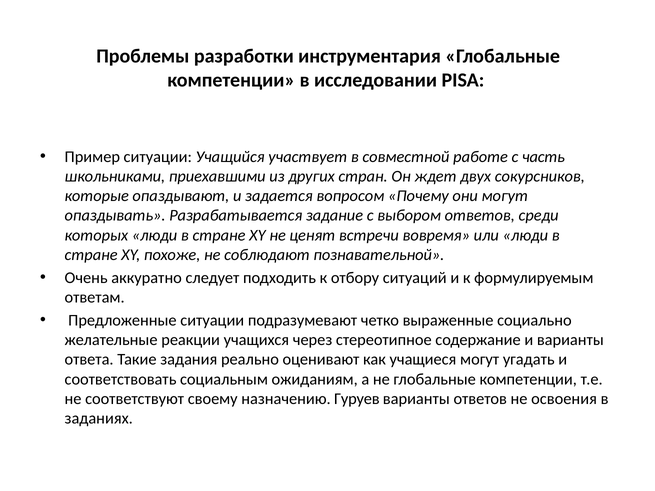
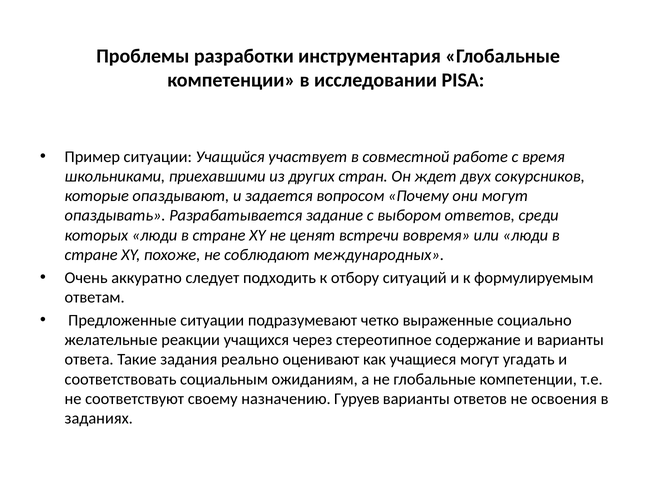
часть: часть -> время
познавательной: познавательной -> международных
